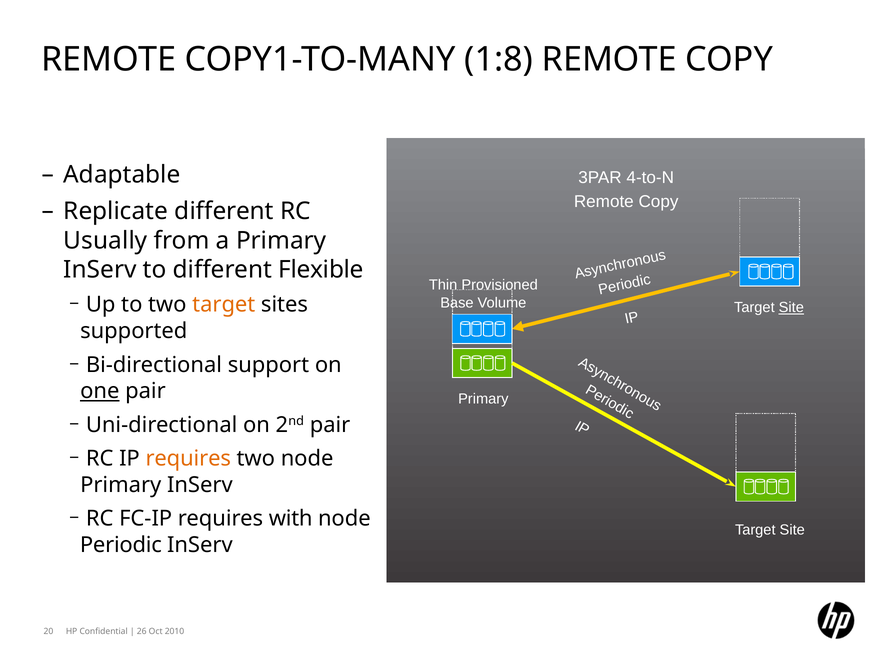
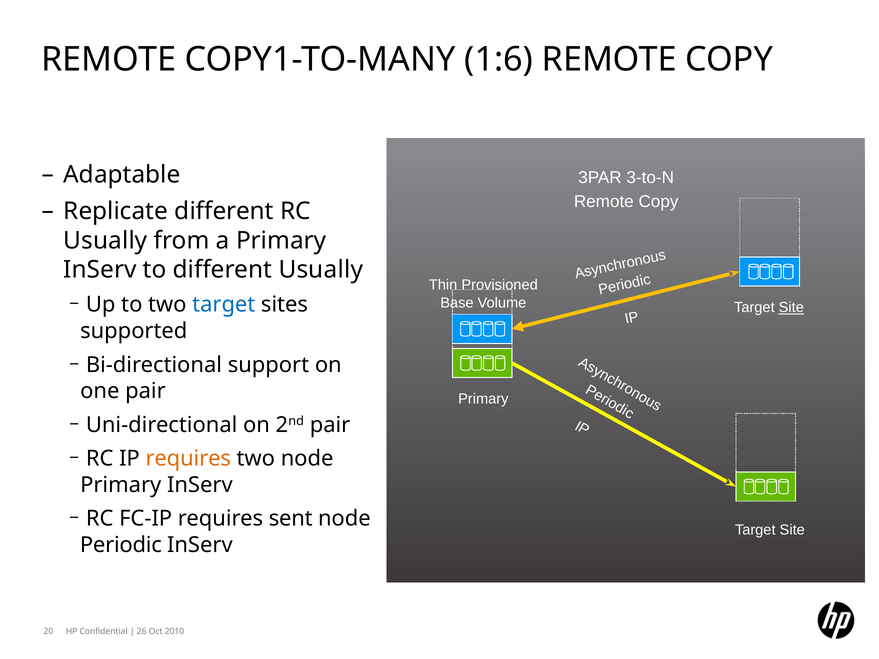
1:8: 1:8 -> 1:6
4-to-N: 4-to-N -> 3-to-N
different Flexible: Flexible -> Usually
target at (224, 305) colour: orange -> blue
one underline: present -> none
with: with -> sent
